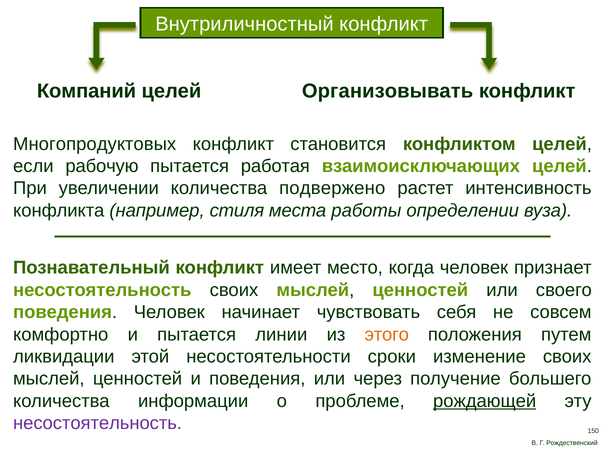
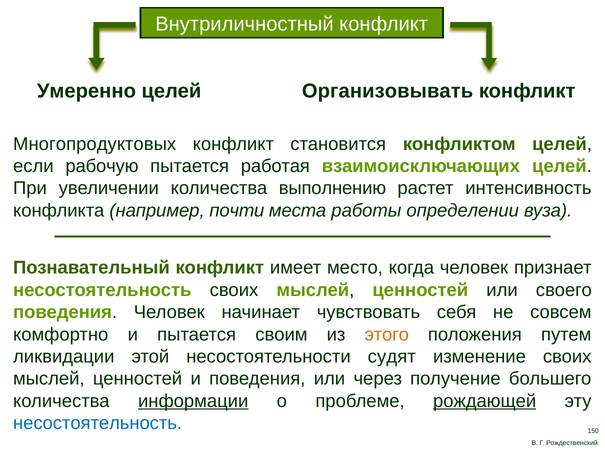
Компаний: Компаний -> Умеренно
подвержено: подвержено -> выполнению
стиля: стиля -> почти
линии: линии -> своим
сроки: сроки -> судят
информации underline: none -> present
несостоятельность at (98, 423) colour: purple -> blue
